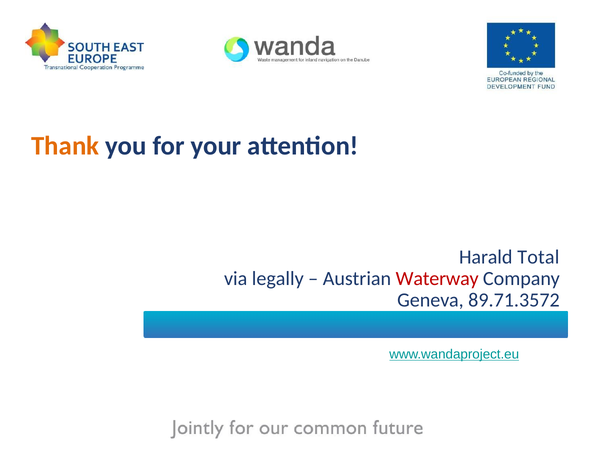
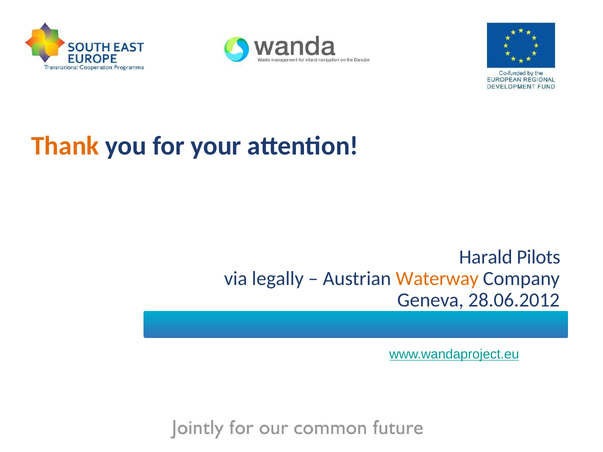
Total: Total -> Pilots
Waterway colour: red -> orange
89.71.3572: 89.71.3572 -> 28.06.2012
